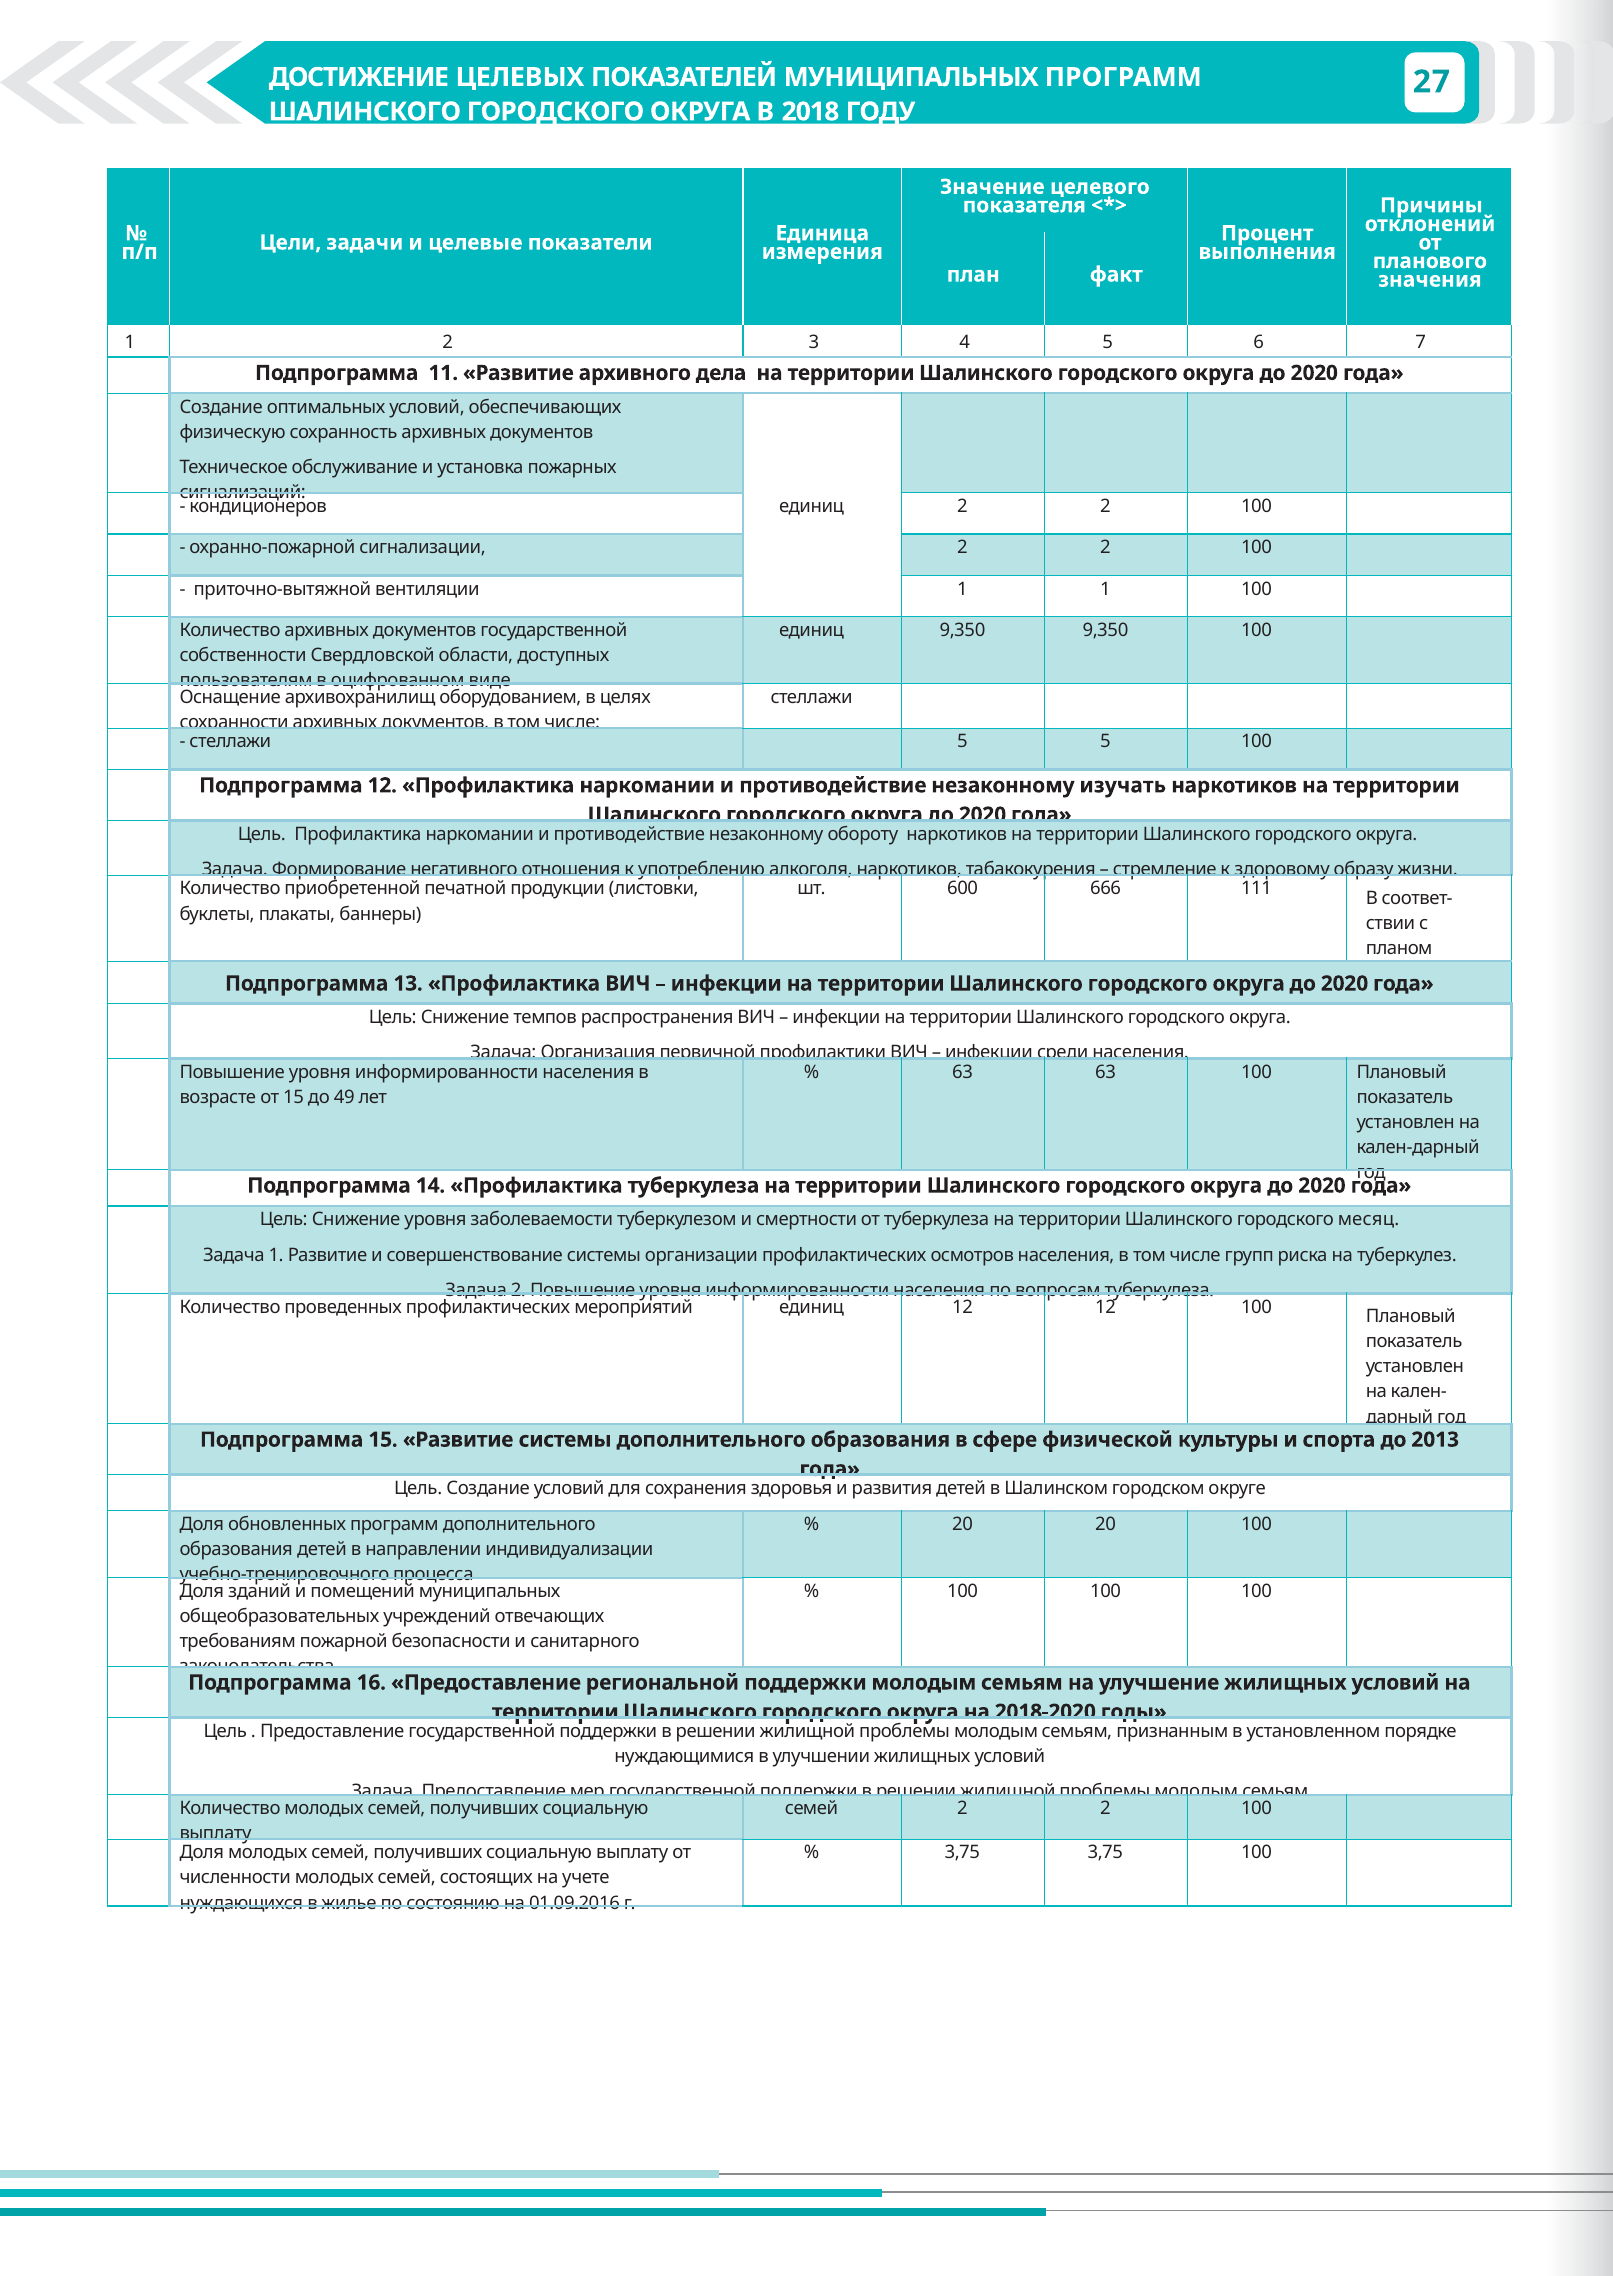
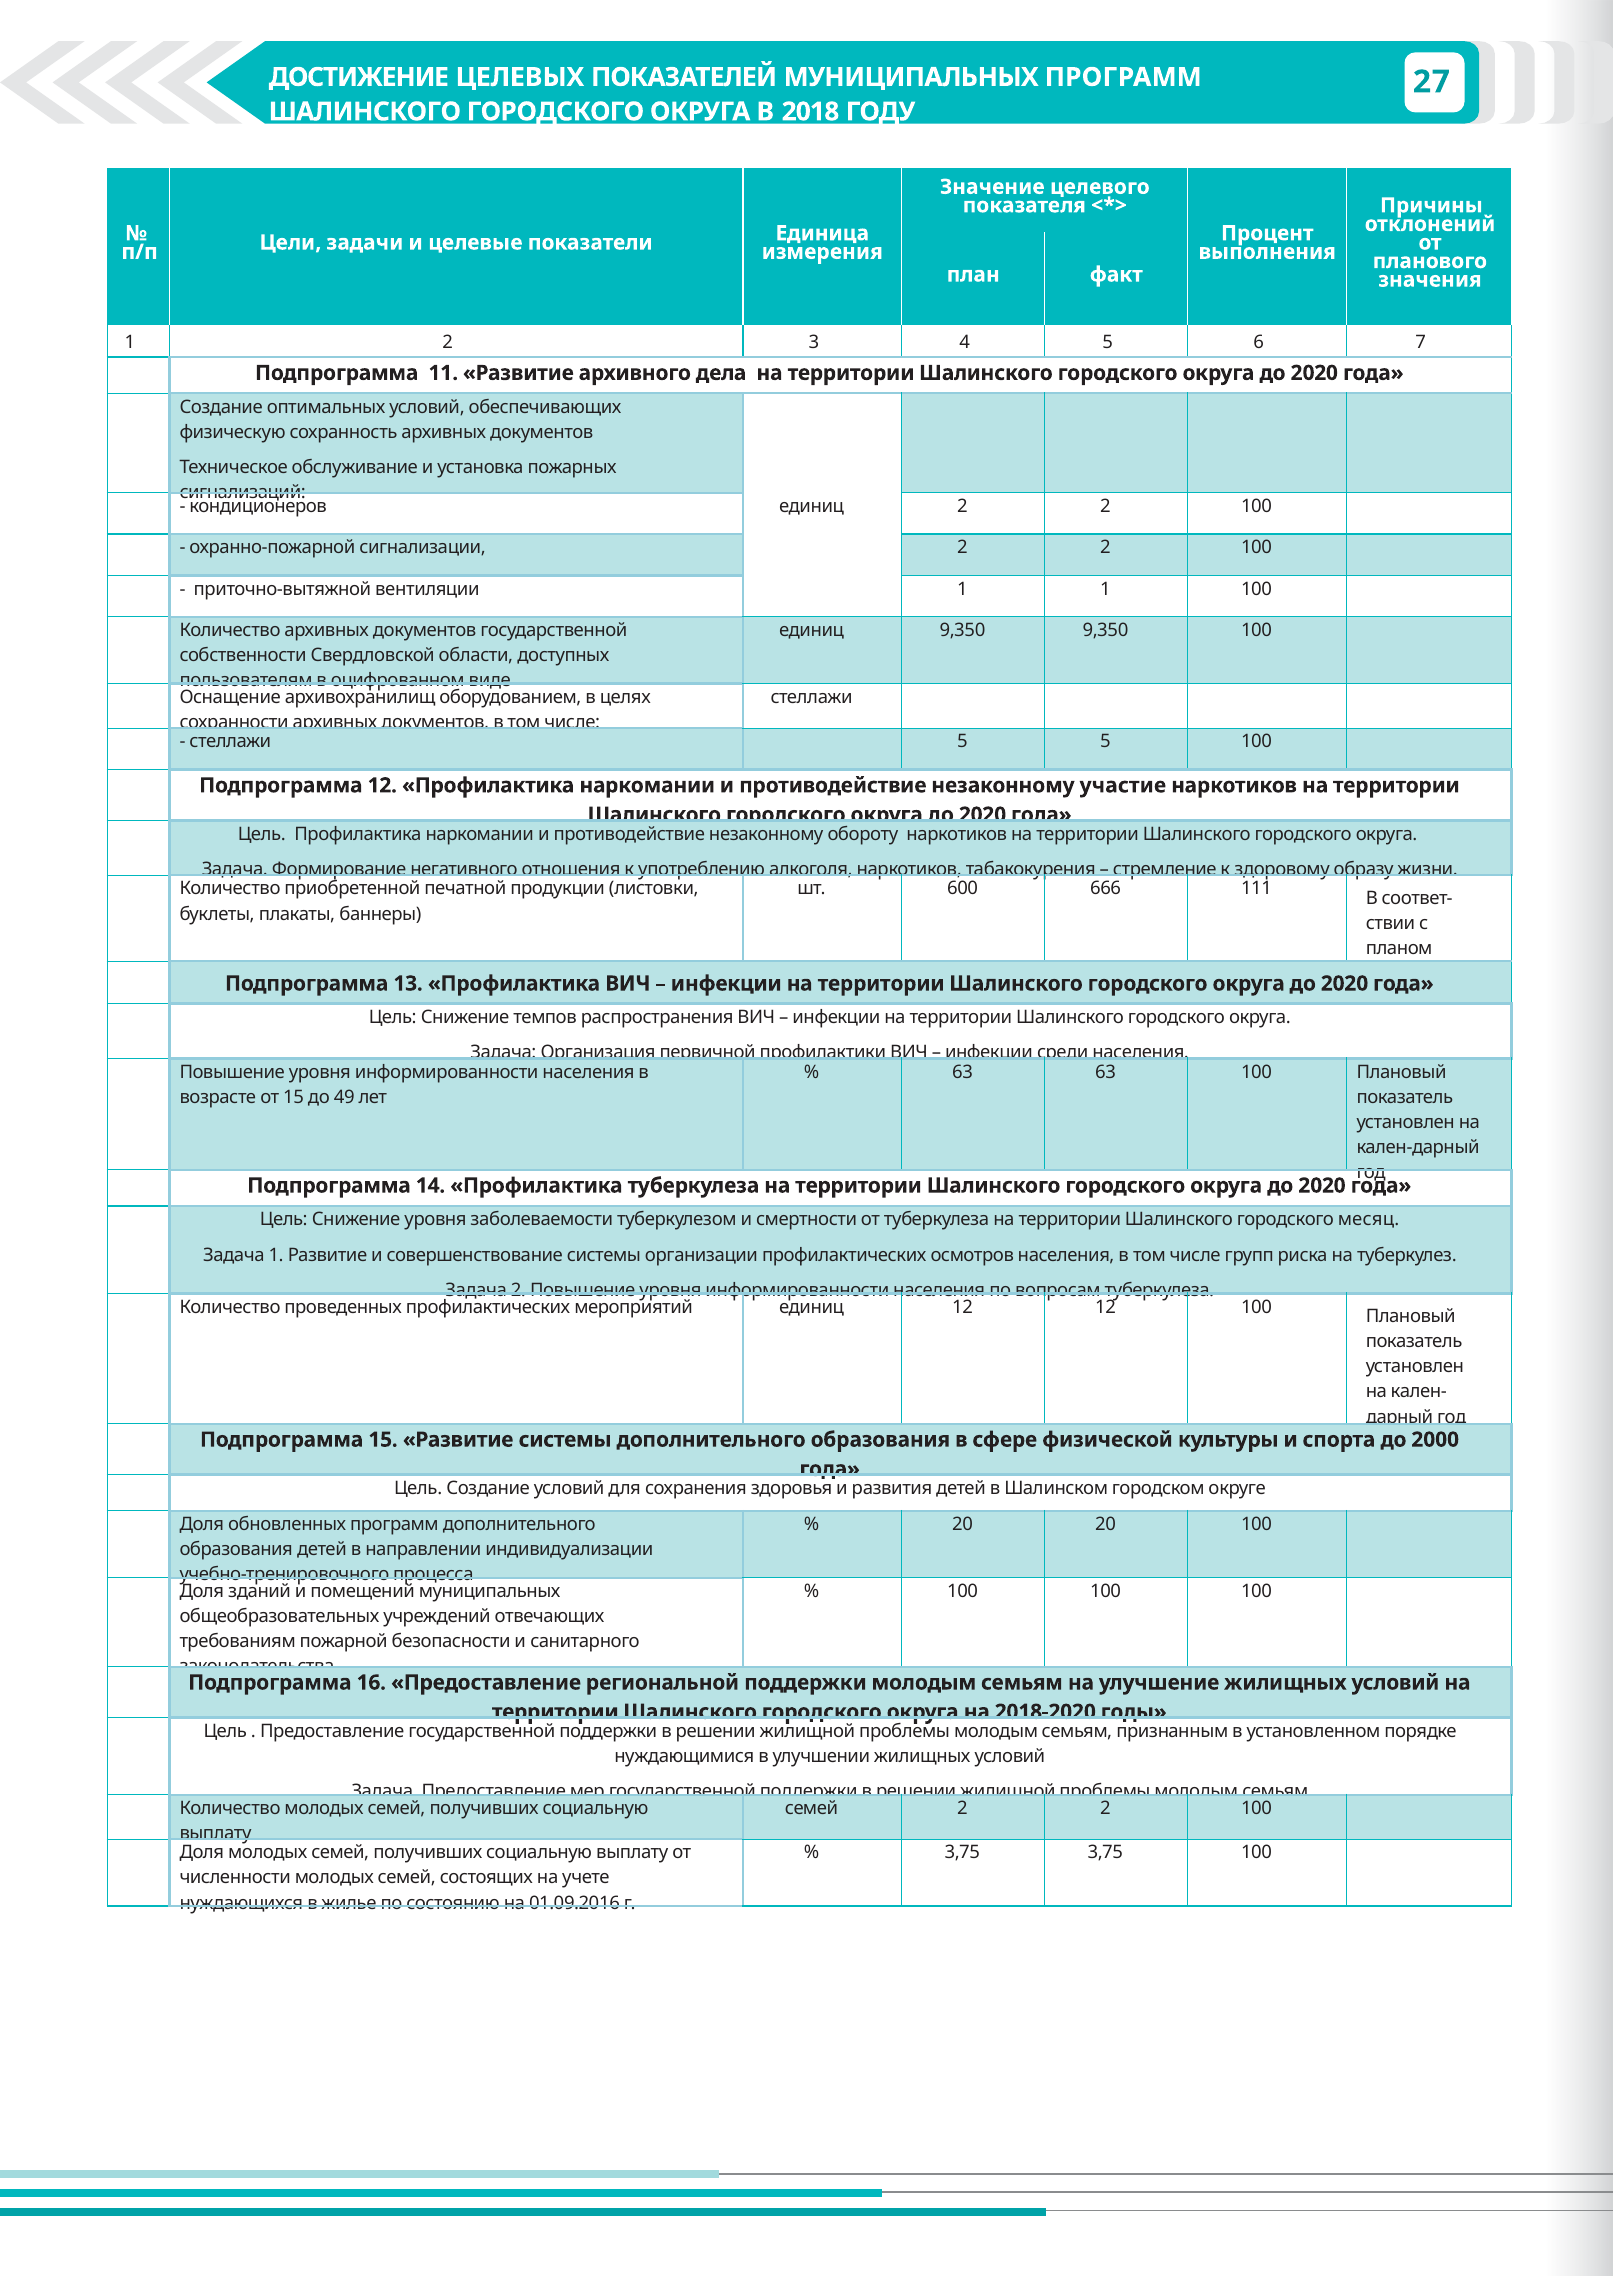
изучать: изучать -> участие
2013: 2013 -> 2000
